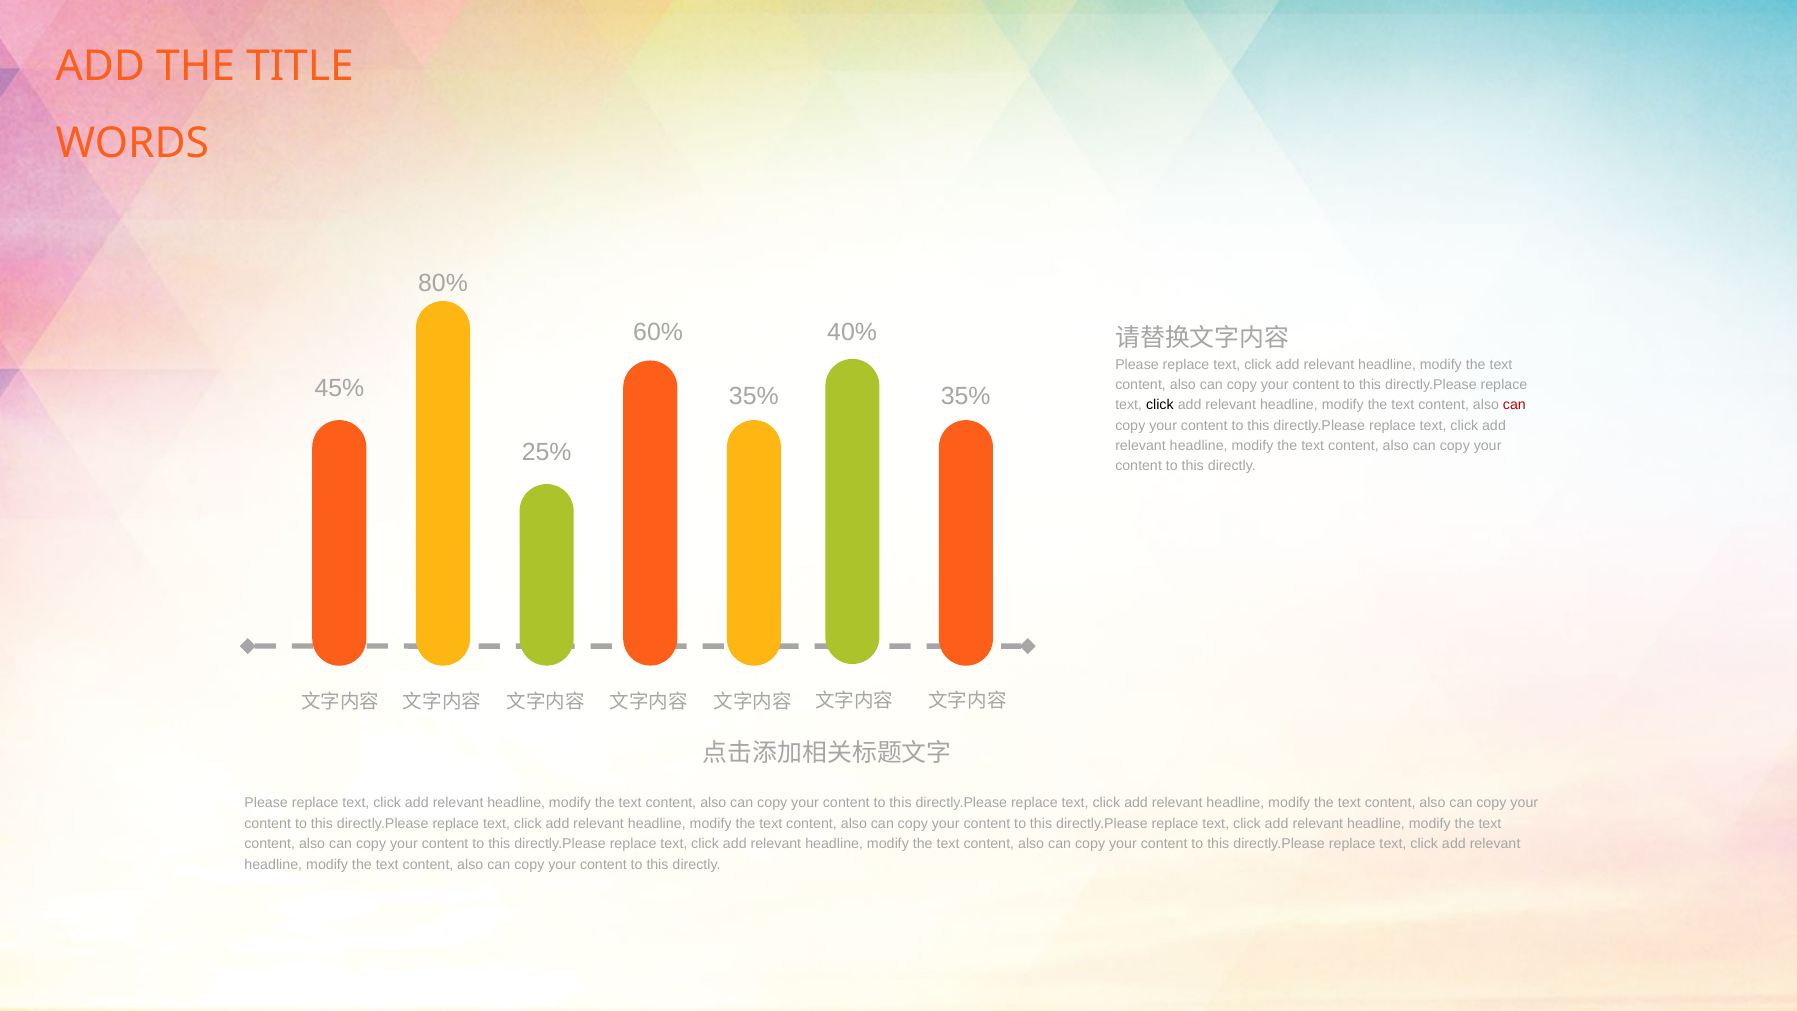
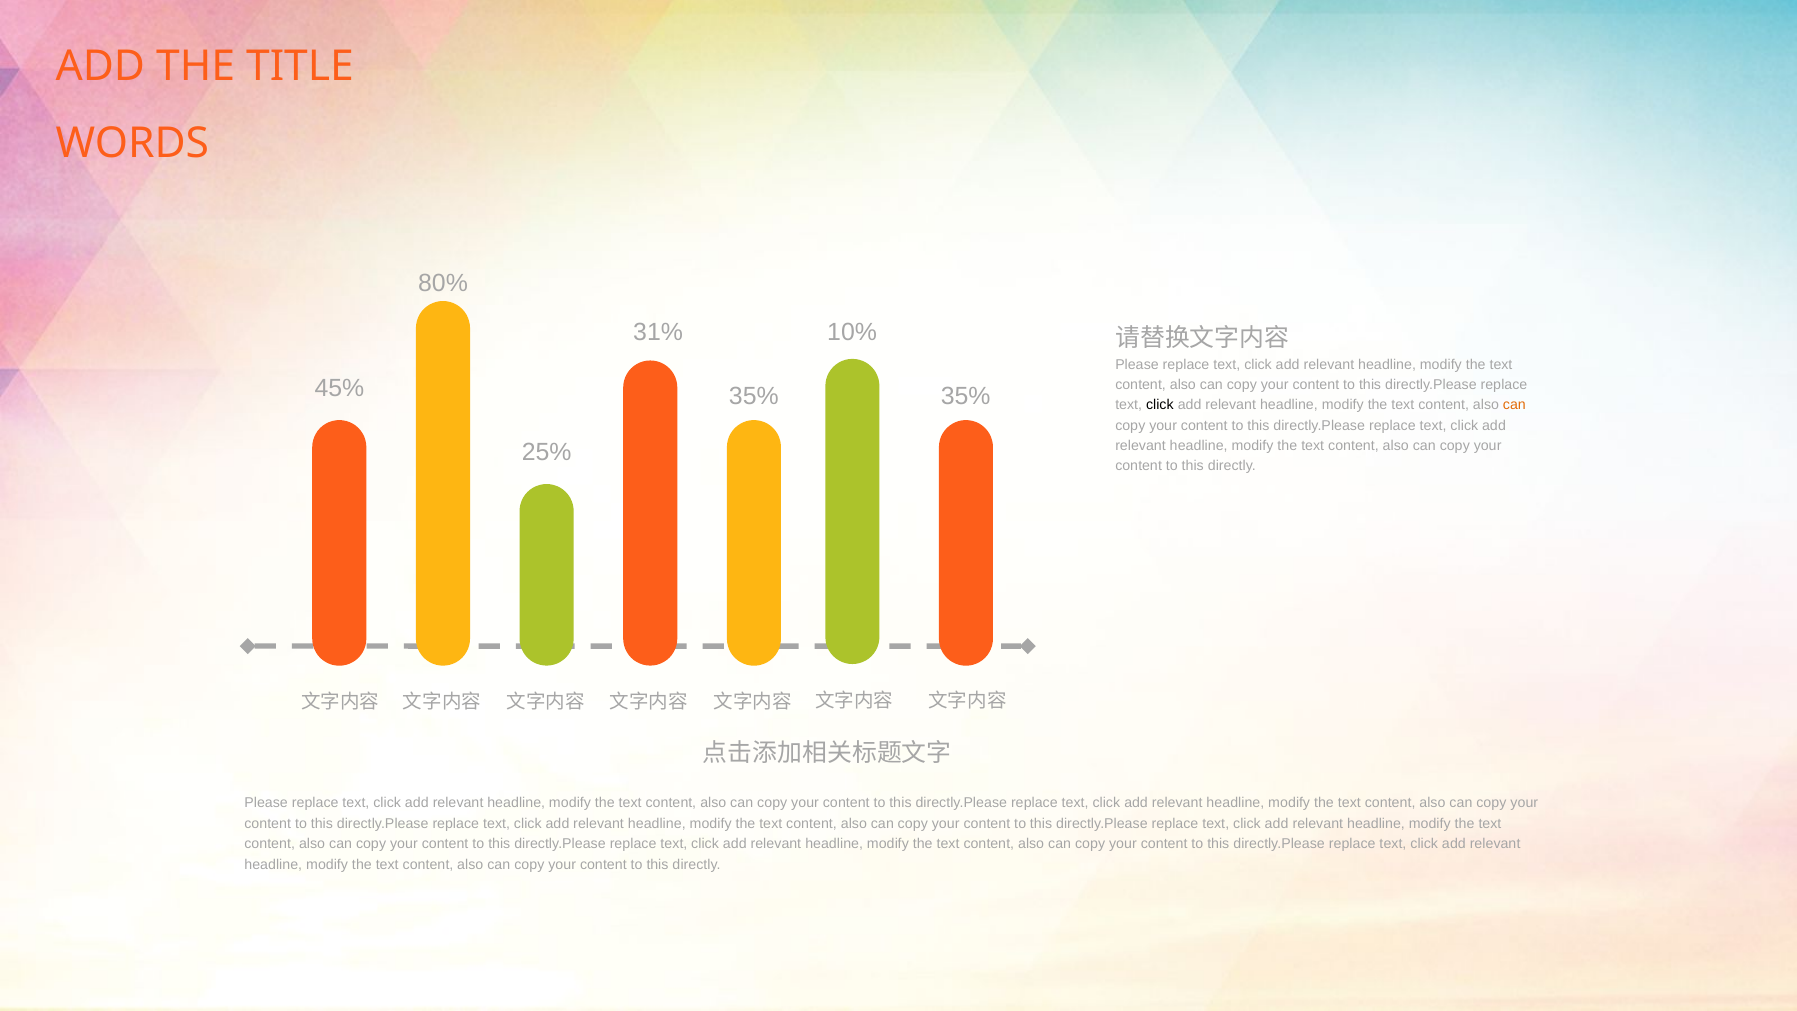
40%: 40% -> 10%
60%: 60% -> 31%
can at (1514, 405) colour: red -> orange
